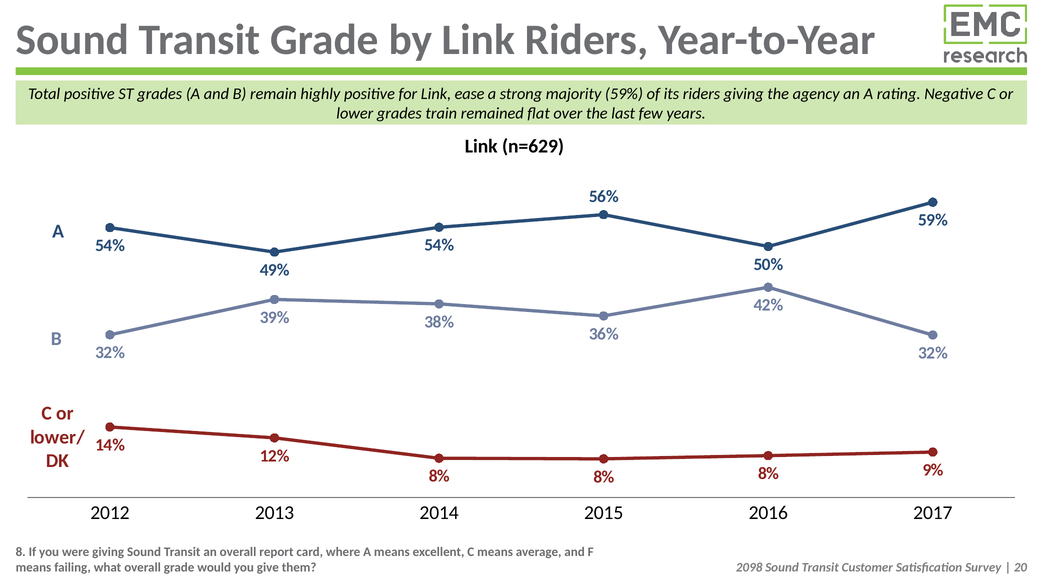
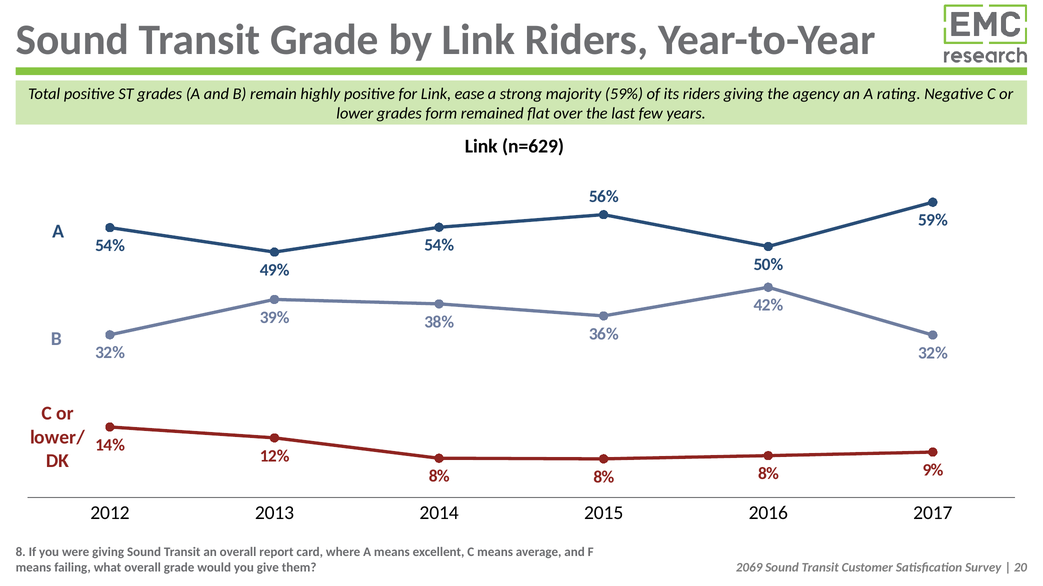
train: train -> form
2098: 2098 -> 2069
